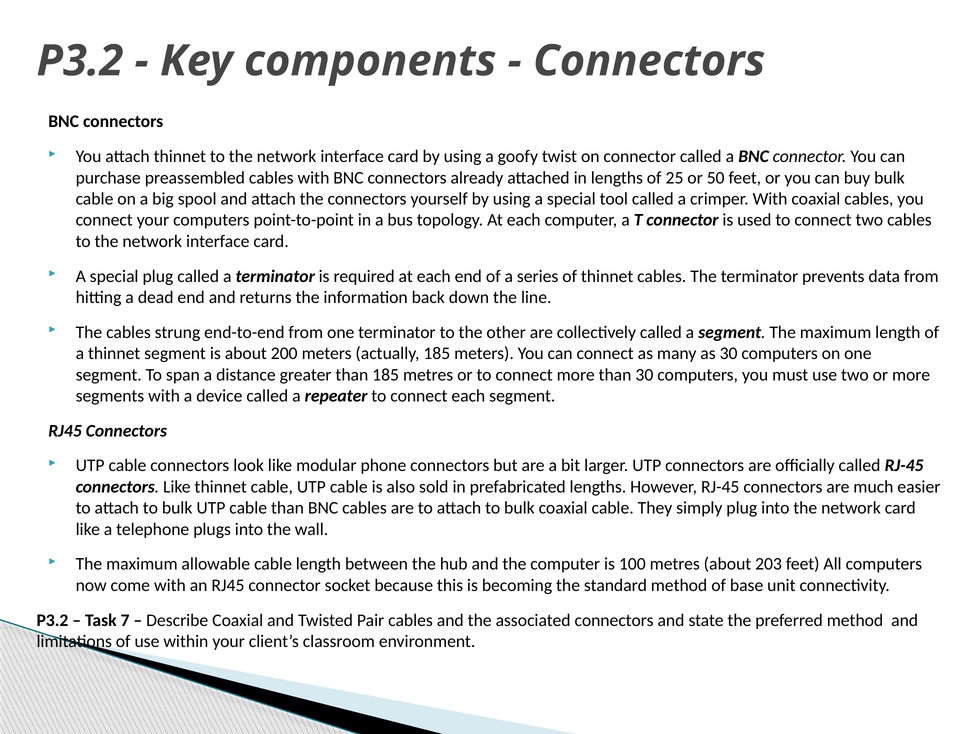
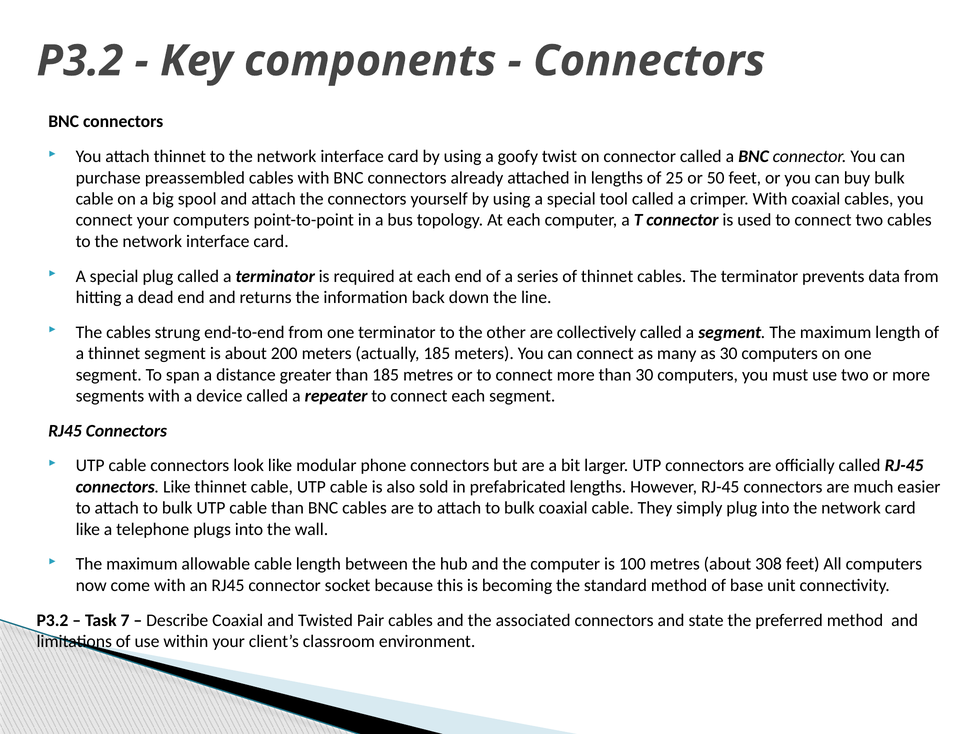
203: 203 -> 308
